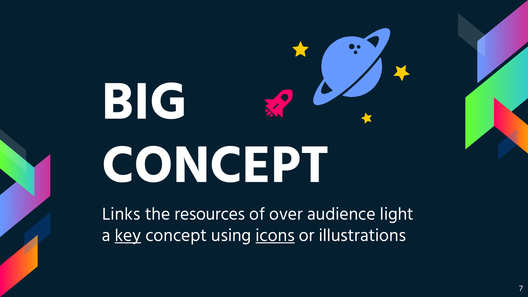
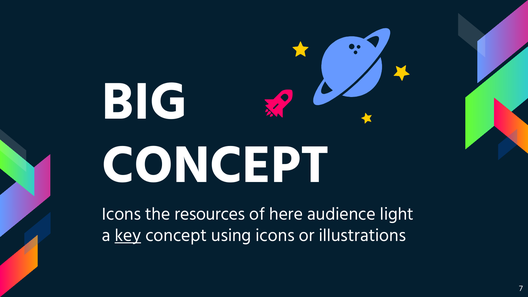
Links at (121, 214): Links -> Icons
over: over -> here
icons at (275, 235) underline: present -> none
